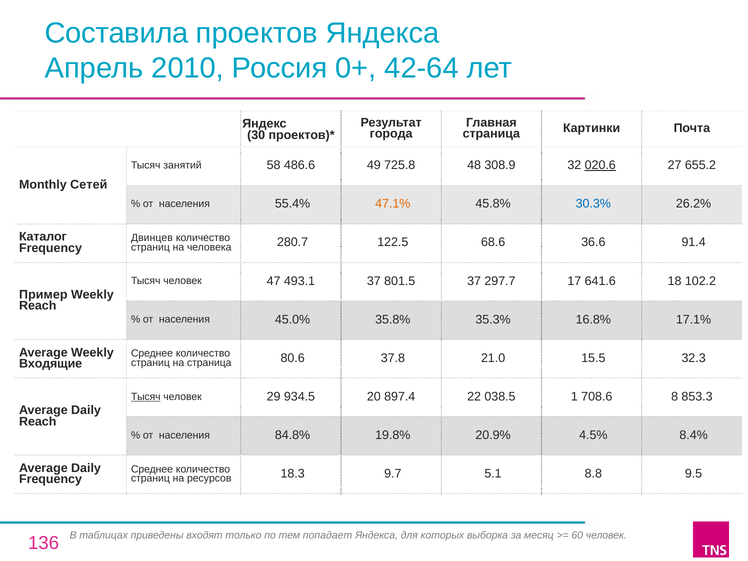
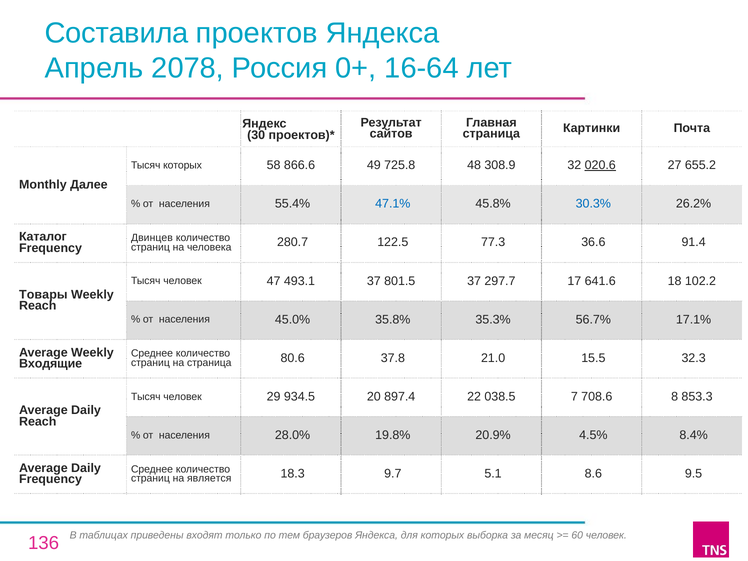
2010: 2010 -> 2078
42-64: 42-64 -> 16-64
города: города -> сайтов
Тысяч занятий: занятий -> которых
486.6: 486.6 -> 866.6
Сетей: Сетей -> Далее
47.1% colour: orange -> blue
68.6: 68.6 -> 77.3
Пример: Пример -> Товары
16.8%: 16.8% -> 56.7%
Тысяч at (146, 397) underline: present -> none
1: 1 -> 7
84.8%: 84.8% -> 28.0%
ресурсов: ресурсов -> является
8.8: 8.8 -> 8.6
попадает: попадает -> браузеров
